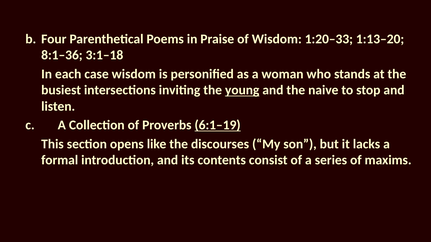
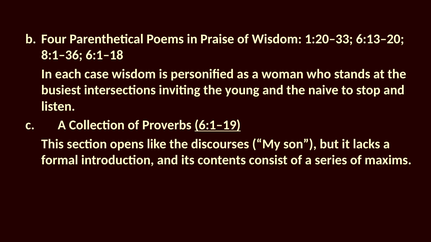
1:13–20: 1:13–20 -> 6:13–20
3:1–18: 3:1–18 -> 6:1–18
young underline: present -> none
